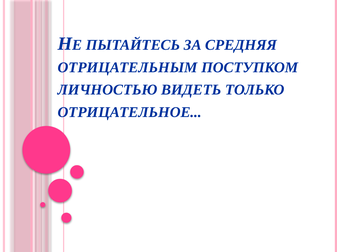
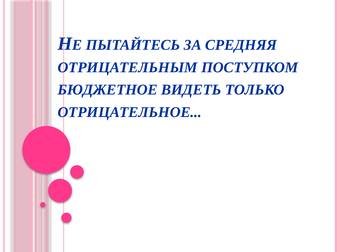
ЛИЧНОСТЬЮ: ЛИЧНОСТЬЮ -> БЮДЖЕТНОЕ
